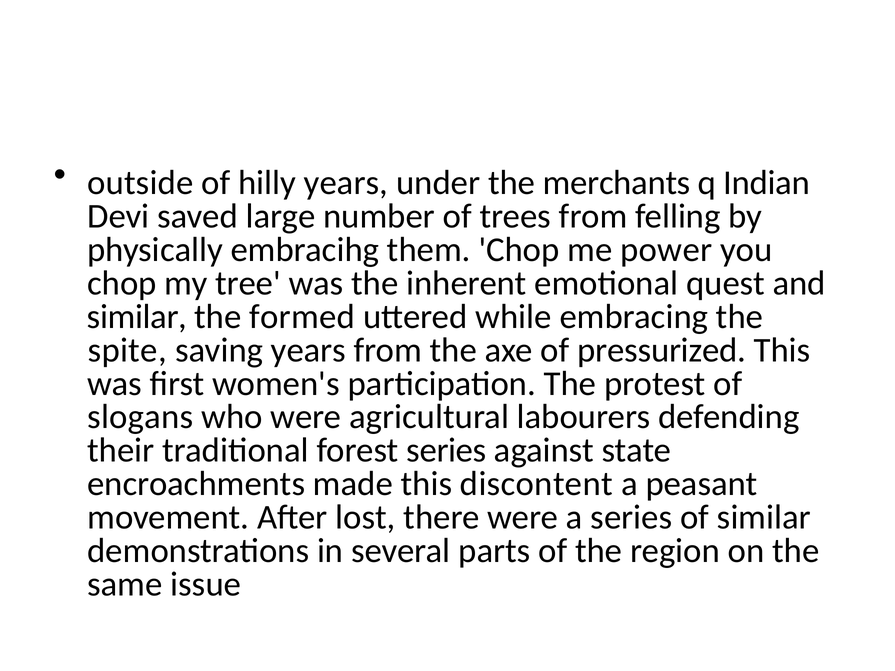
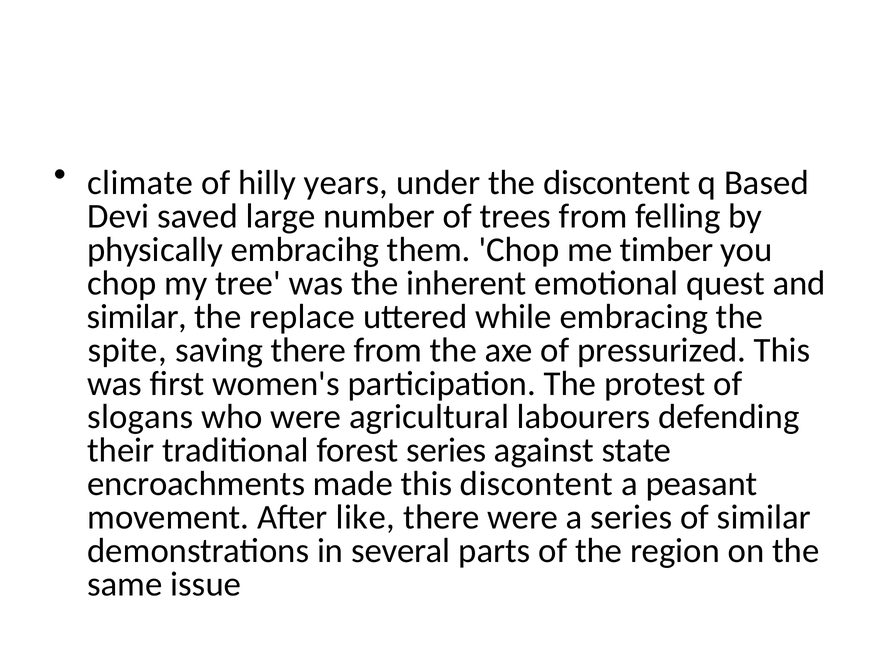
outside: outside -> climate
the merchants: merchants -> discontent
Indian: Indian -> Based
power: power -> timber
formed: formed -> replace
saving years: years -> there
lost: lost -> like
